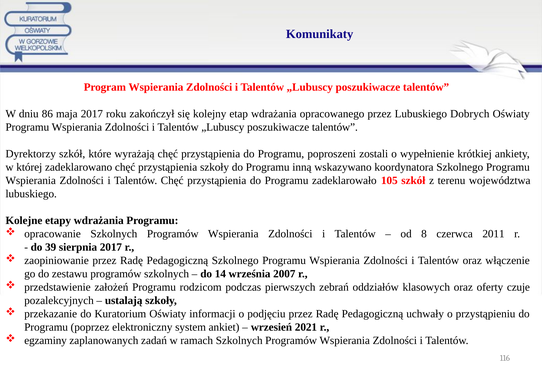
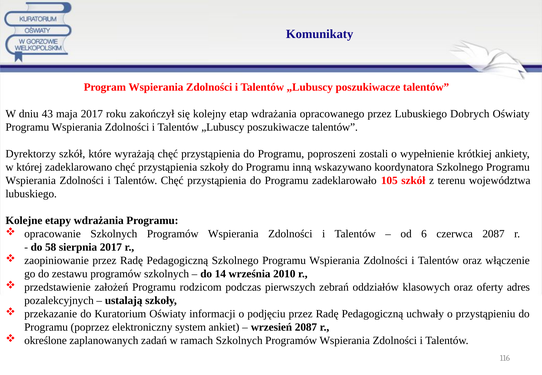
86: 86 -> 43
8: 8 -> 6
czerwca 2011: 2011 -> 2087
39: 39 -> 58
2007: 2007 -> 2010
czuje: czuje -> adres
wrzesień 2021: 2021 -> 2087
egzaminy: egzaminy -> określone
